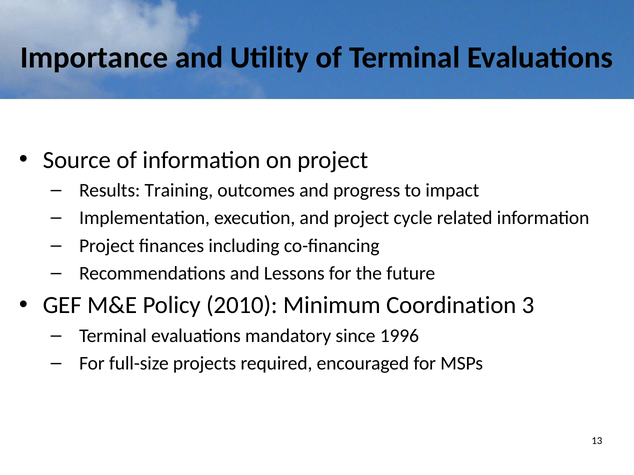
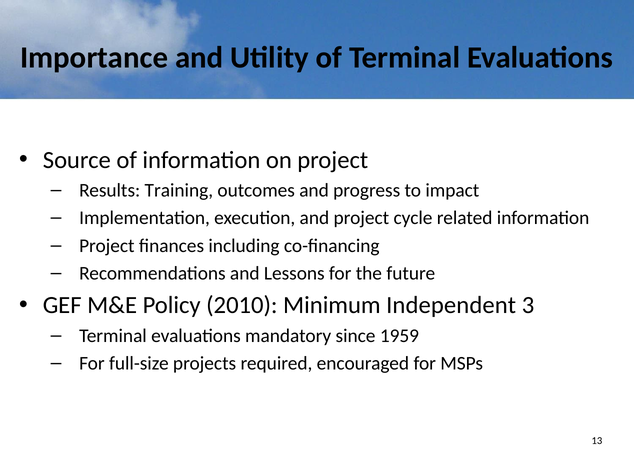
Coordination: Coordination -> Independent
1996: 1996 -> 1959
